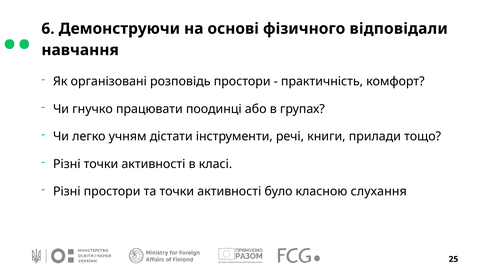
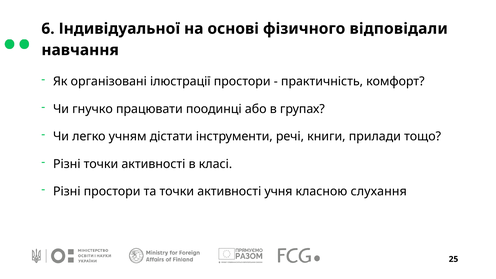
Демонструючи: Демонструючи -> Індивідуальної
розповідь: розповідь -> ілюстрації
було: було -> учня
